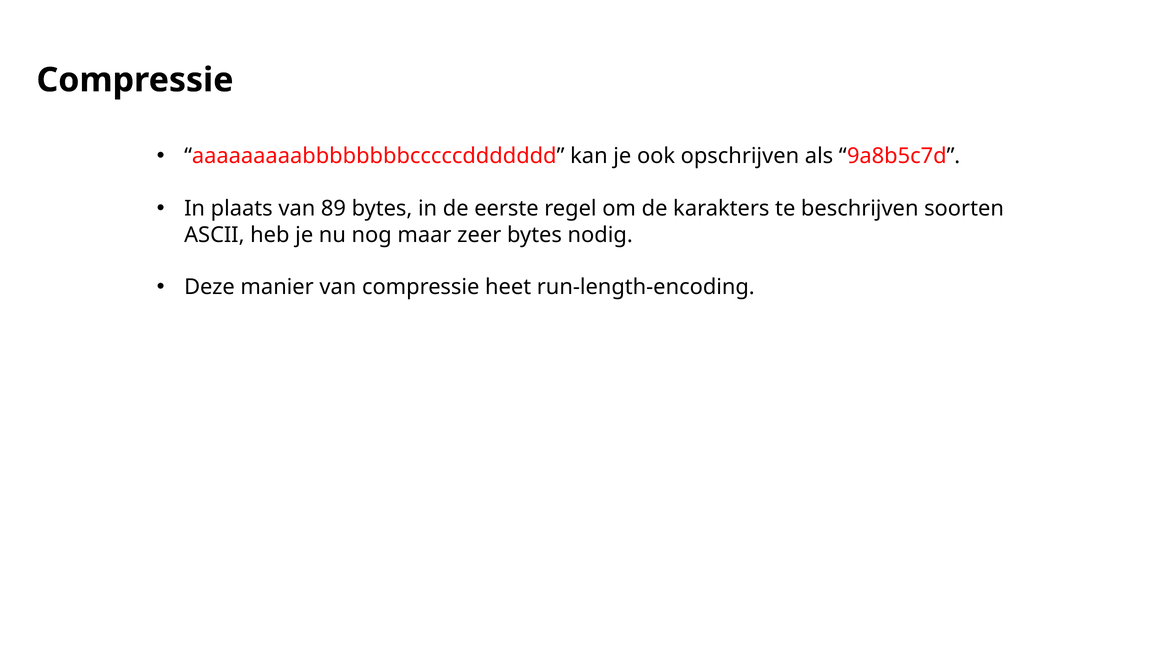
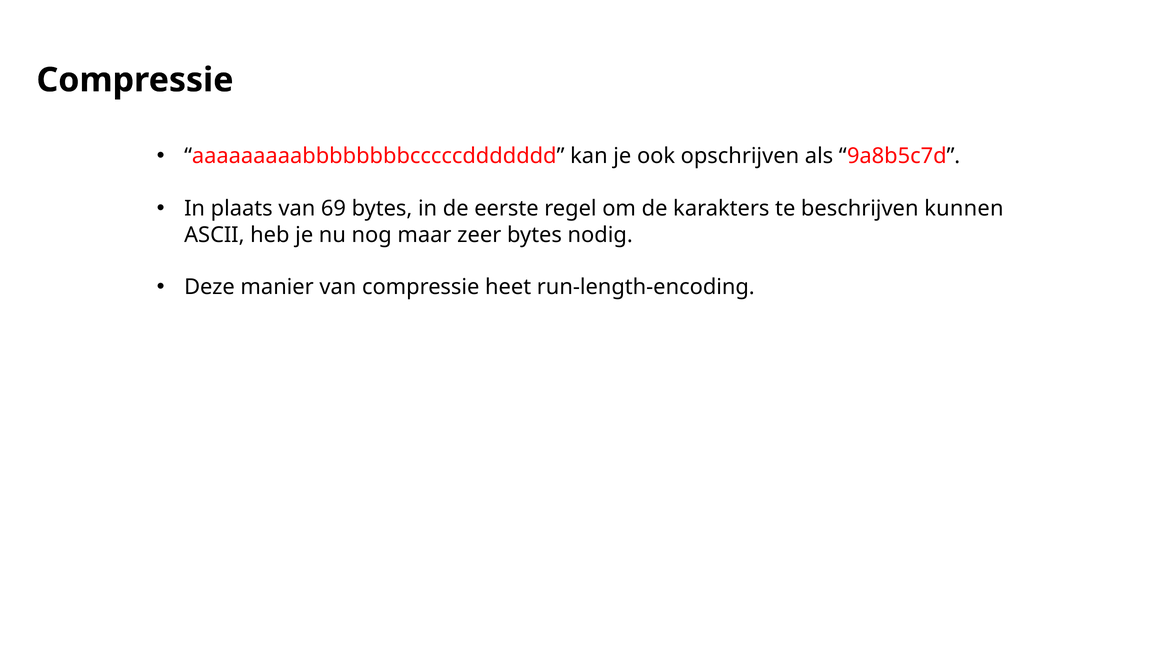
89: 89 -> 69
soorten: soorten -> kunnen
